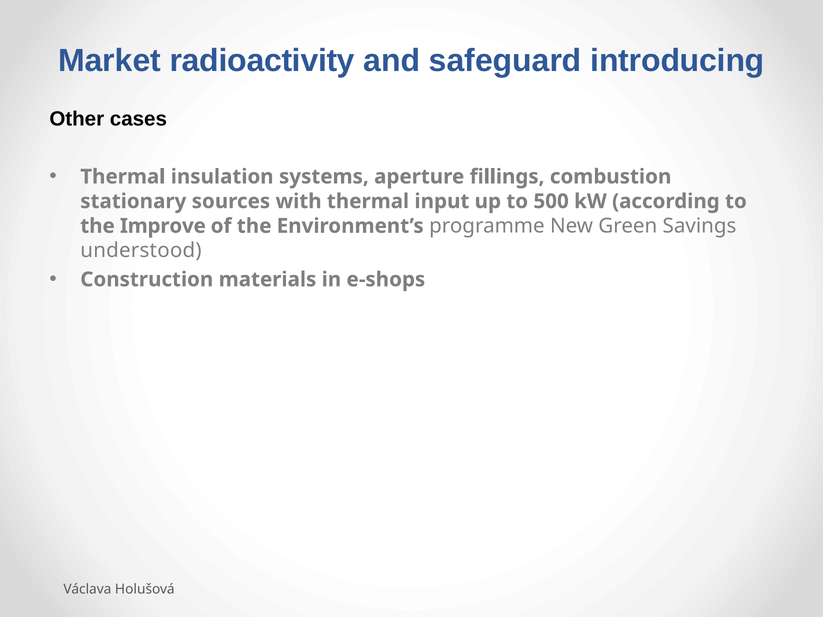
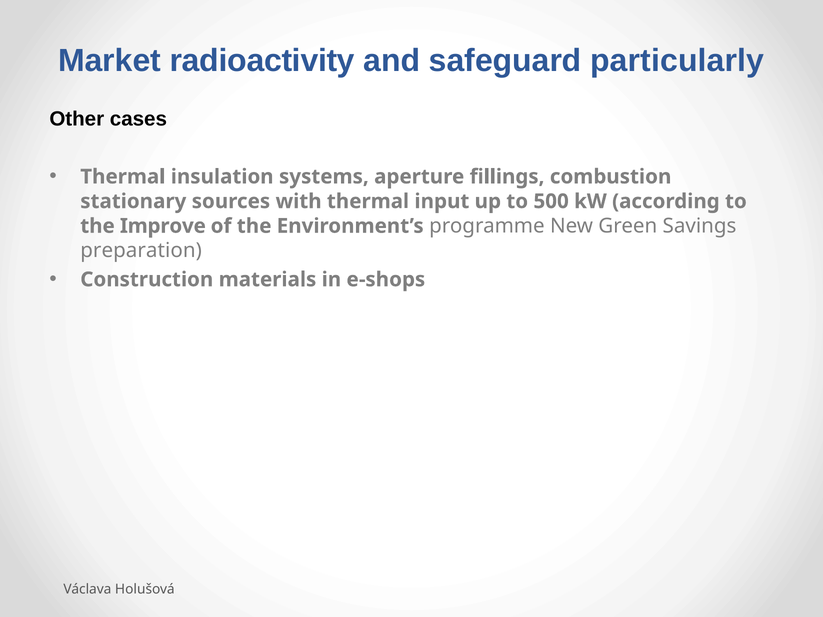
introducing: introducing -> particularly
understood: understood -> preparation
